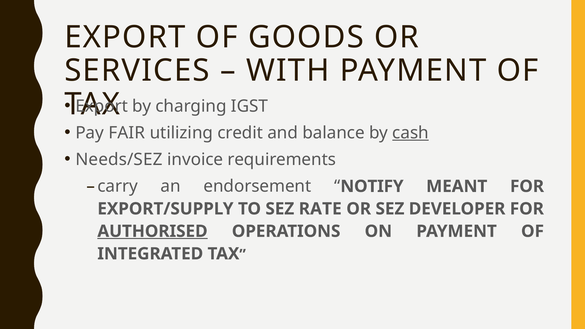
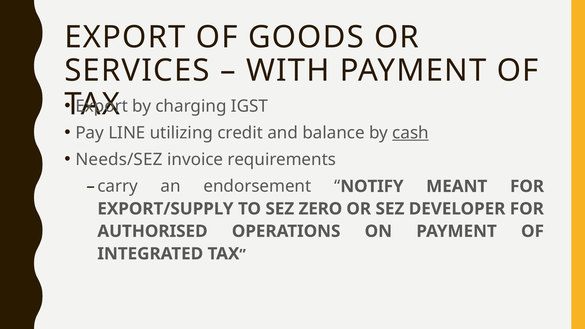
FAIR: FAIR -> LINE
RATE: RATE -> ZERO
AUTHORISED underline: present -> none
